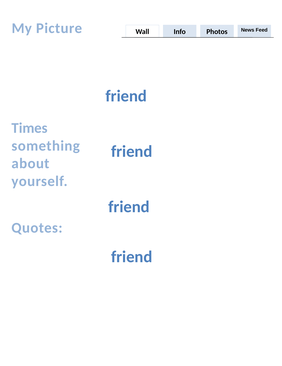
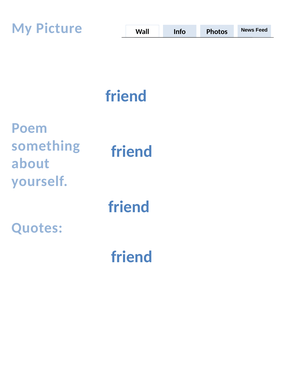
Times: Times -> Poem
